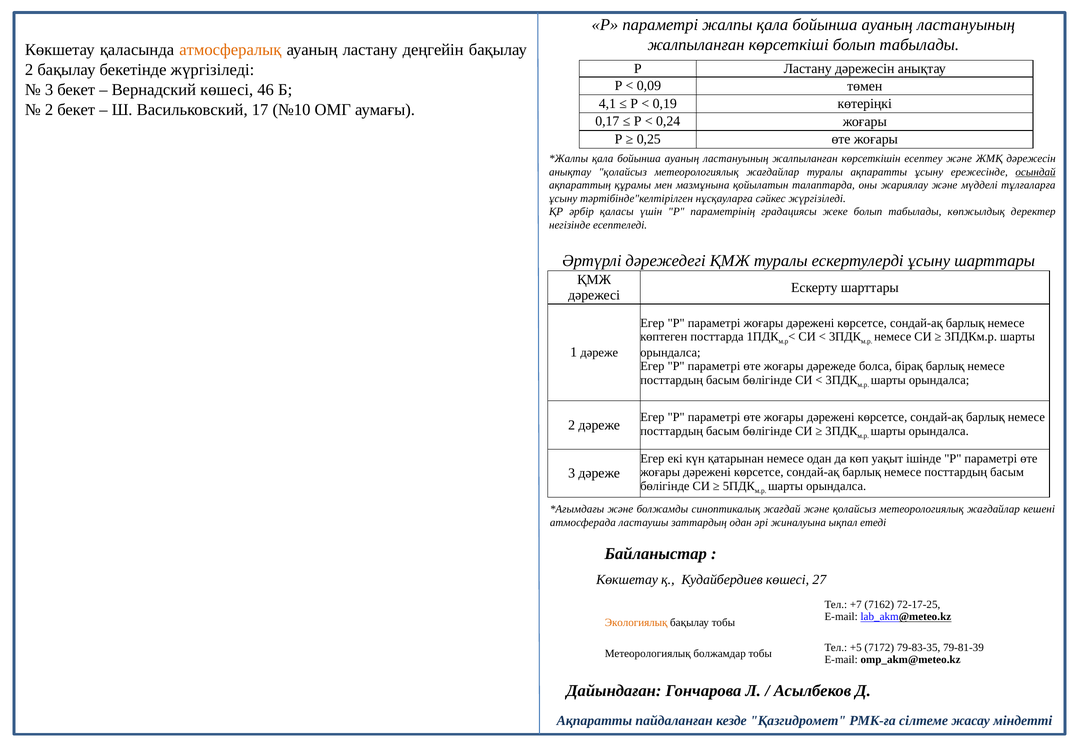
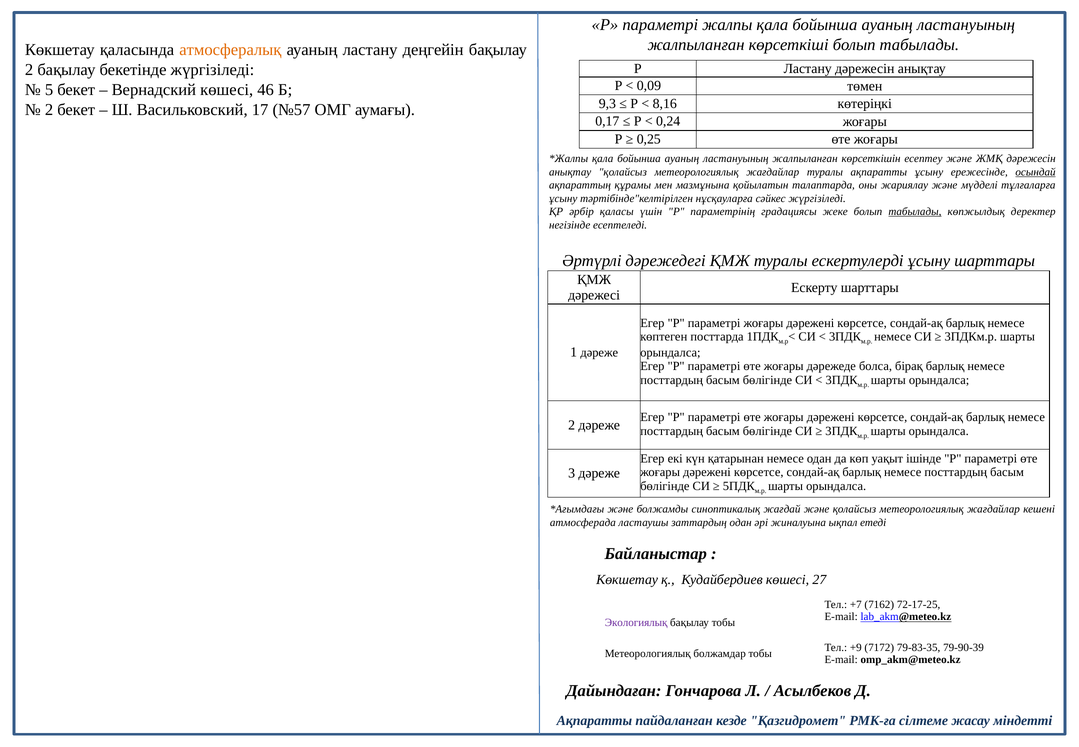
3 at (49, 90): 3 -> 5
4,1: 4,1 -> 9,3
0,19: 0,19 -> 8,16
№10: №10 -> №57
табылады at (915, 212) underline: none -> present
Экологиялық colour: orange -> purple
+5: +5 -> +9
79-81-39: 79-81-39 -> 79-90-39
